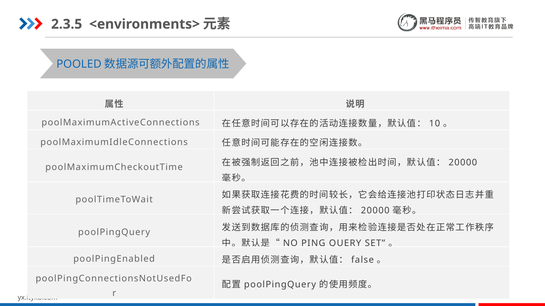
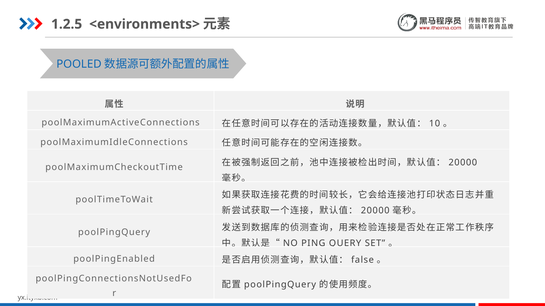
2.3.5: 2.3.5 -> 1.2.5
